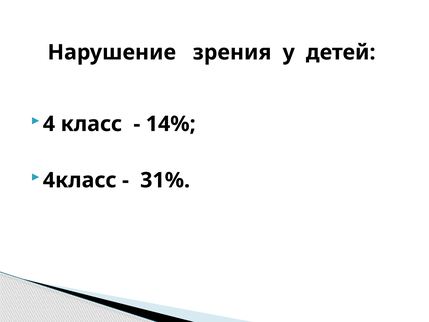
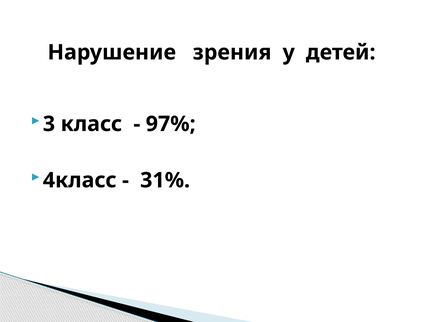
4: 4 -> 3
14%: 14% -> 97%
